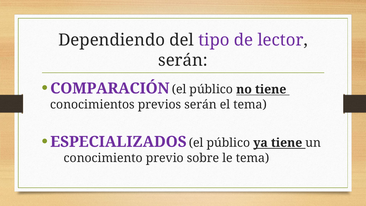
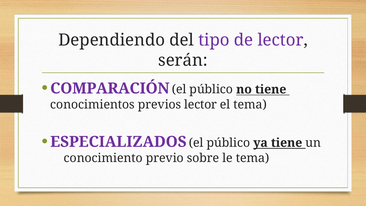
previos serán: serán -> lector
